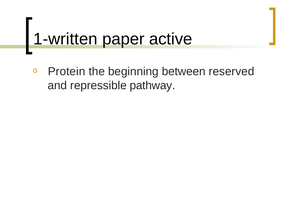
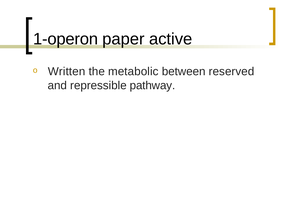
1-written: 1-written -> 1-operon
Protein: Protein -> Written
beginning: beginning -> metabolic
